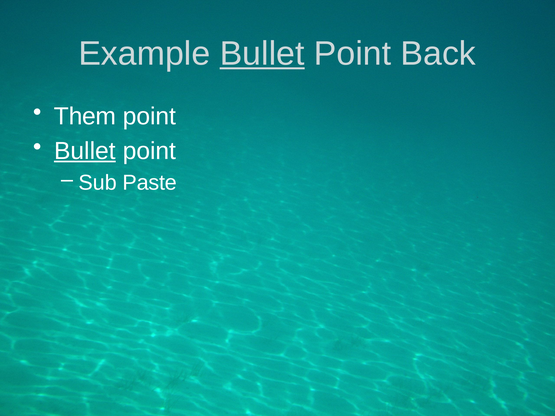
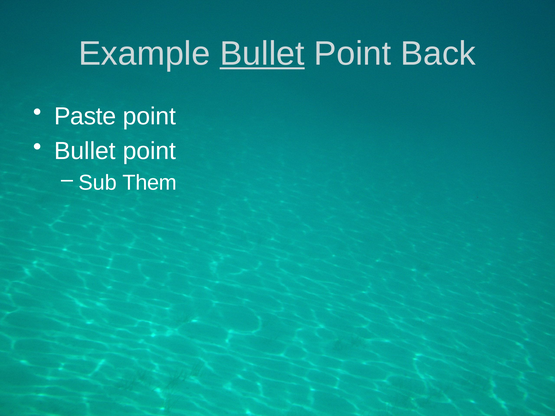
Them: Them -> Paste
Bullet at (85, 151) underline: present -> none
Paste: Paste -> Them
